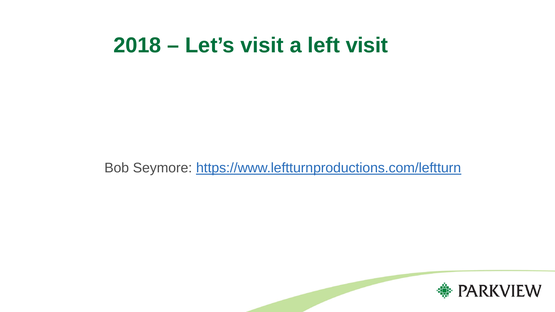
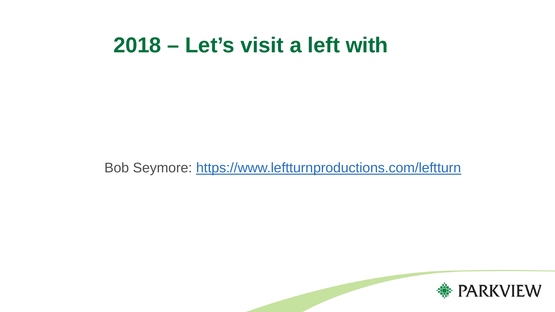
left visit: visit -> with
